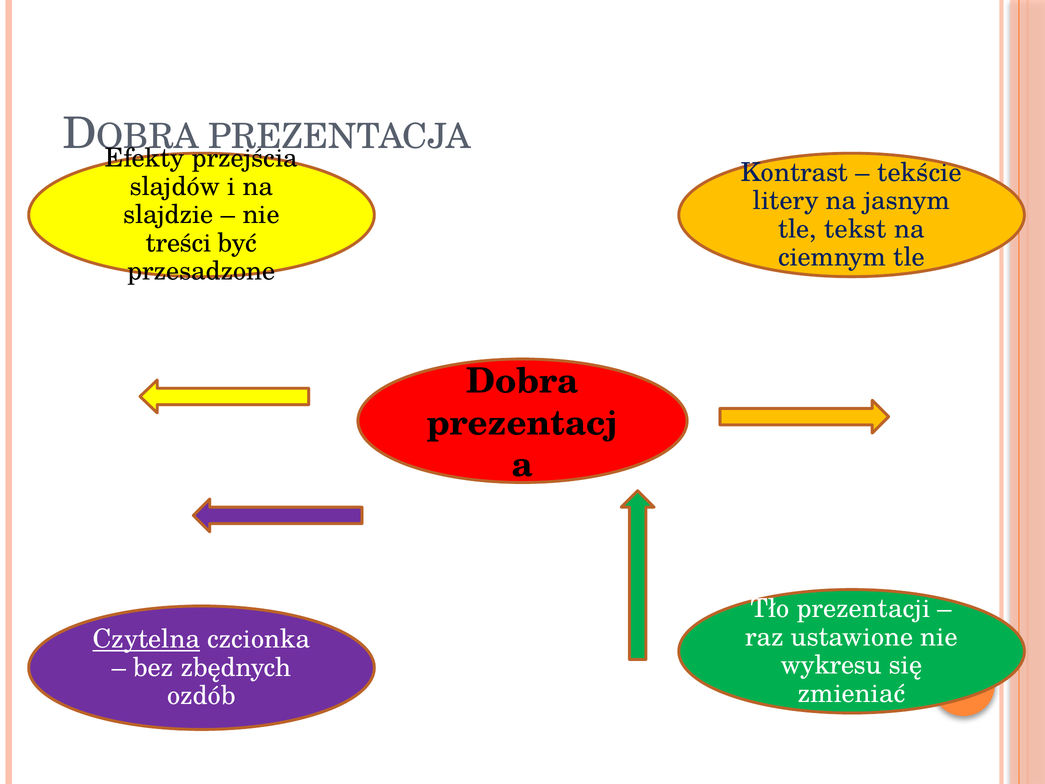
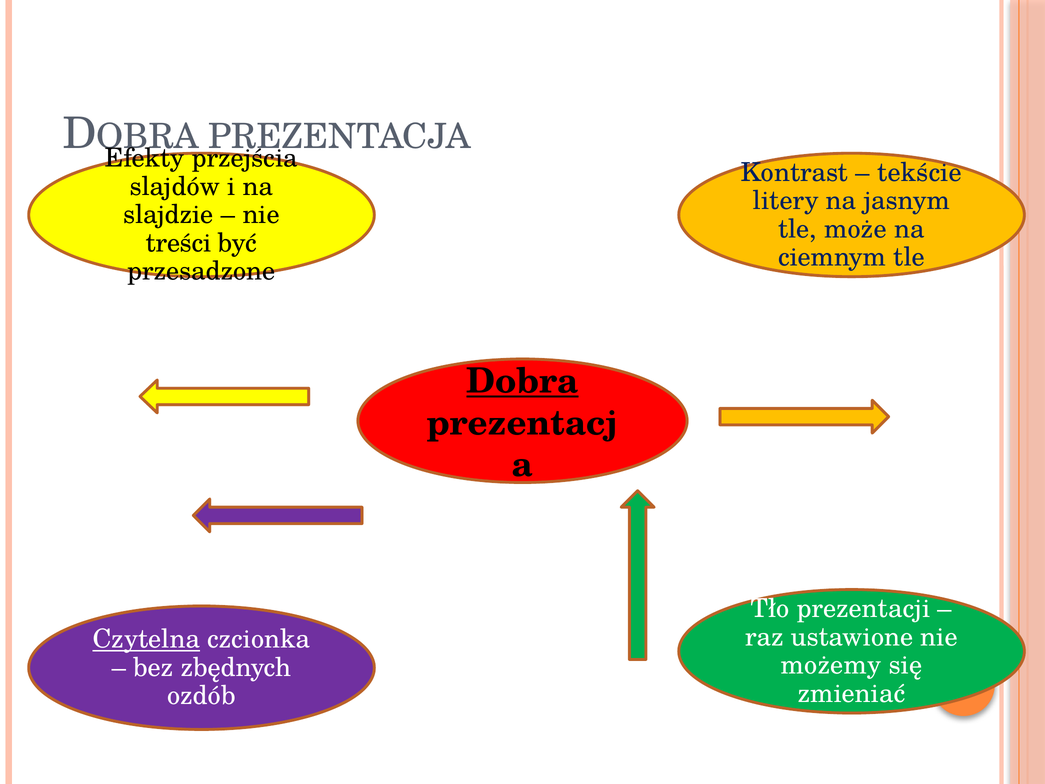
tekst: tekst -> może
Dobra underline: none -> present
wykresu: wykresu -> możemy
